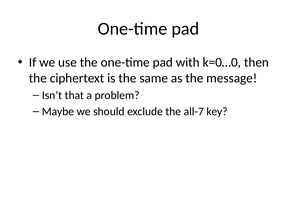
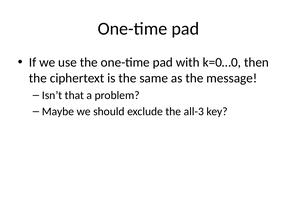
all-7: all-7 -> all-3
